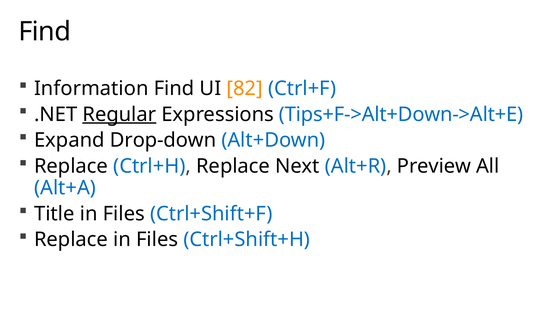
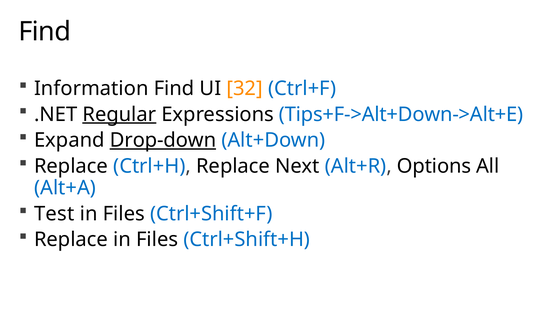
82: 82 -> 32
Drop-down underline: none -> present
Preview: Preview -> Options
Title: Title -> Test
